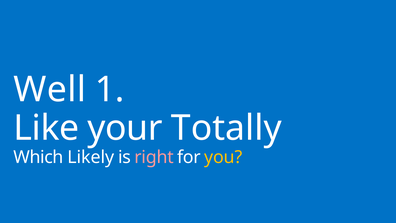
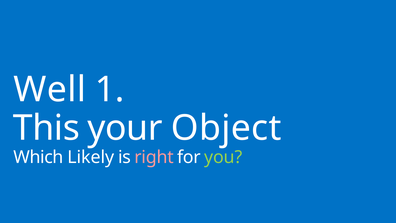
Like: Like -> This
Totally: Totally -> Object
you colour: yellow -> light green
